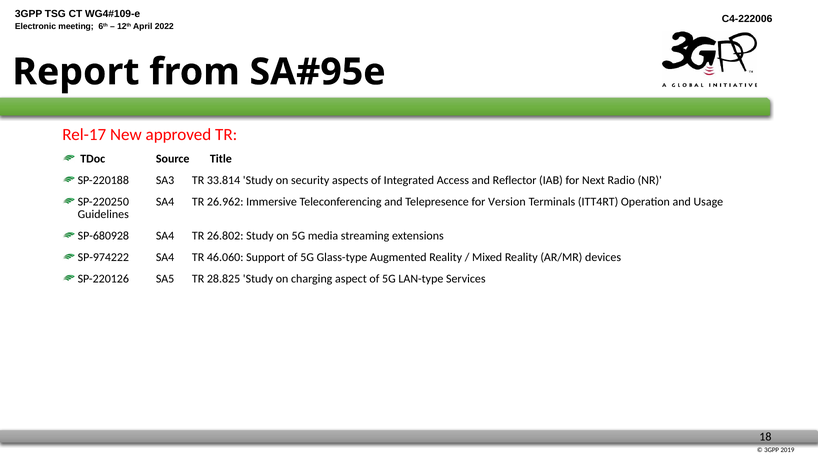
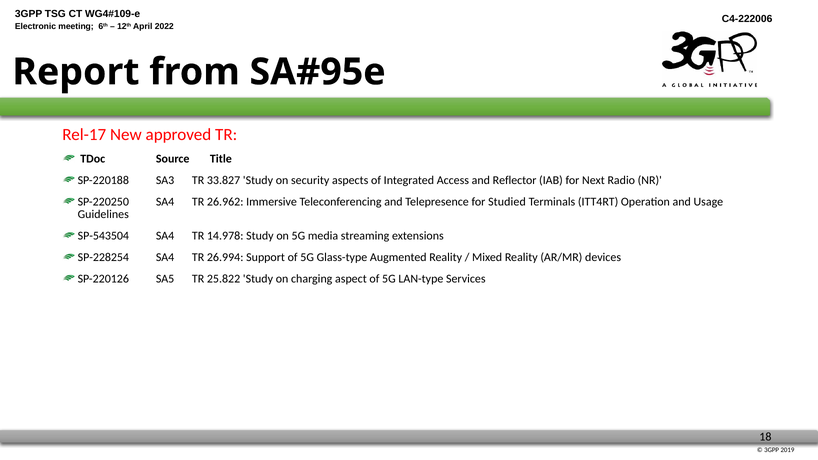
33.814: 33.814 -> 33.827
Version: Version -> Studied
SP-680928: SP-680928 -> SP-543504
26.802: 26.802 -> 14.978
SP-974222: SP-974222 -> SP-228254
46.060: 46.060 -> 26.994
28.825: 28.825 -> 25.822
